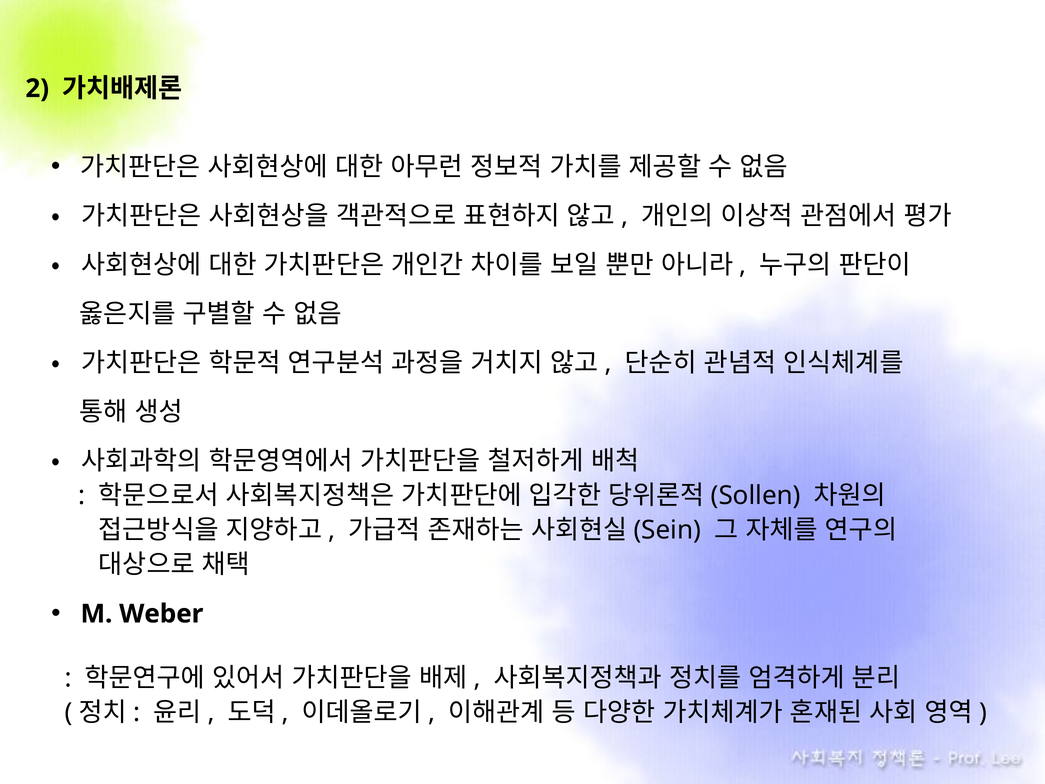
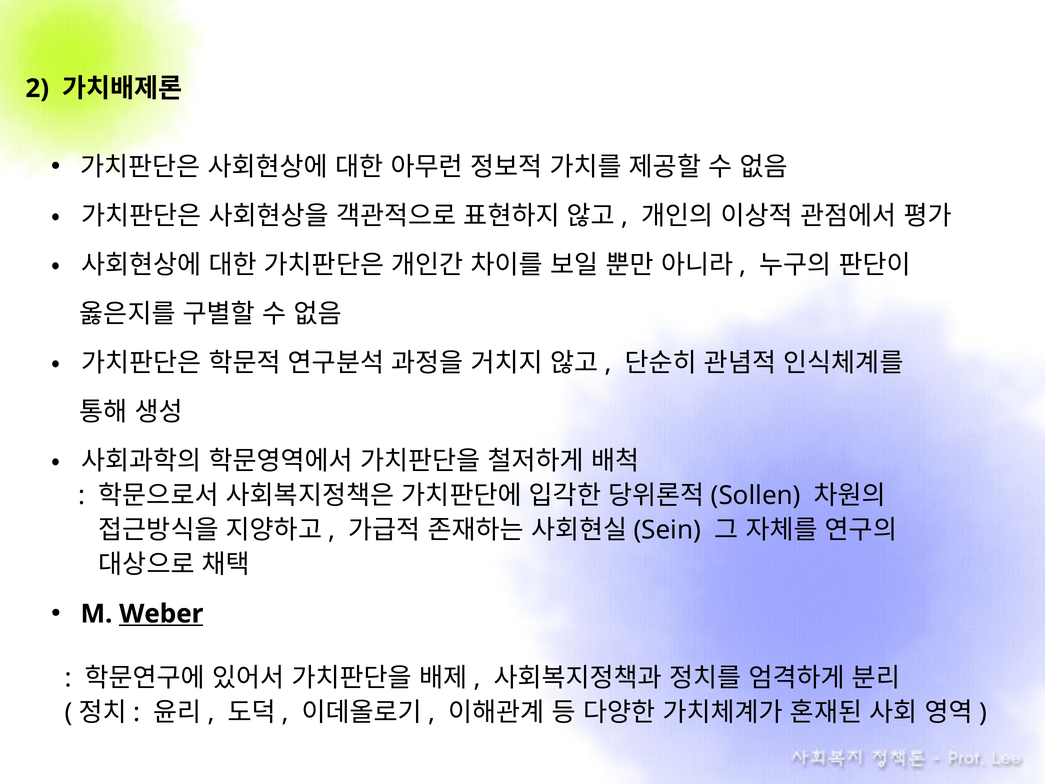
Weber underline: none -> present
